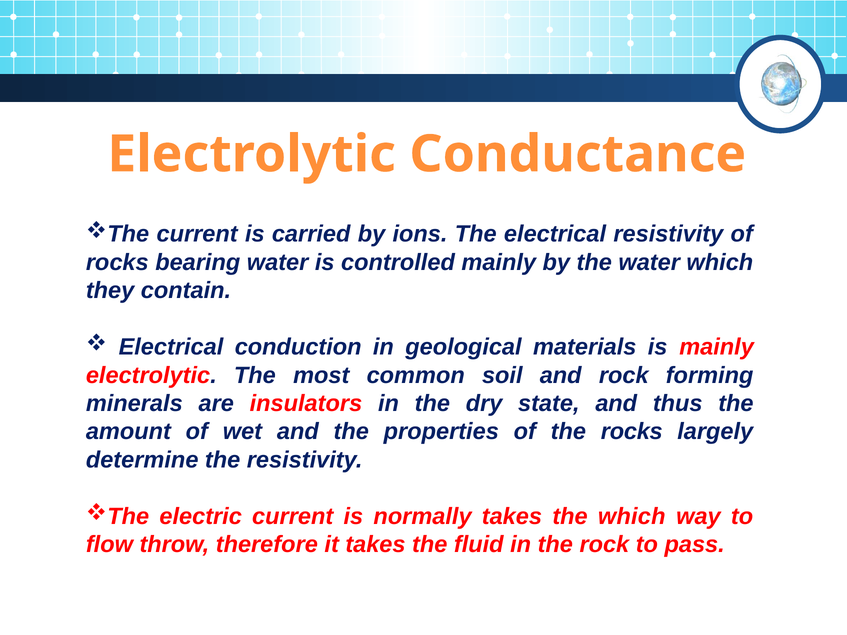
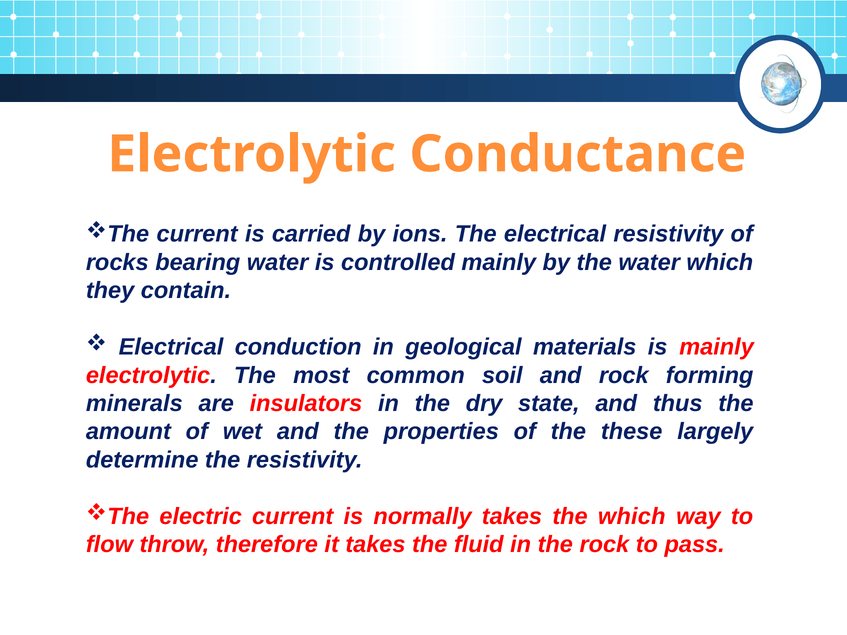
the rocks: rocks -> these
